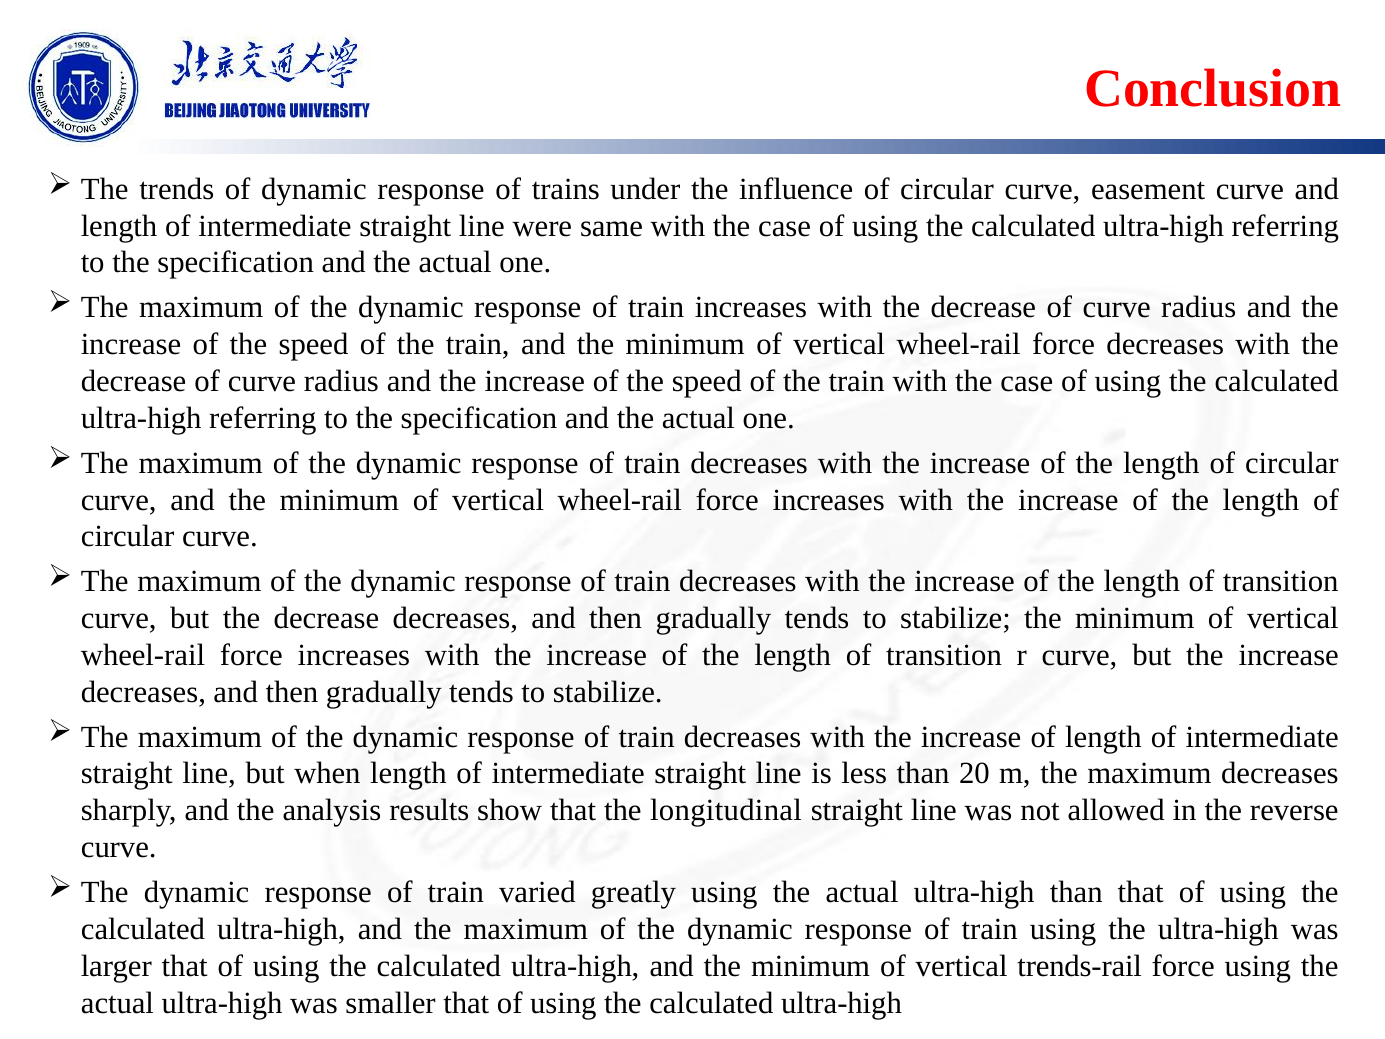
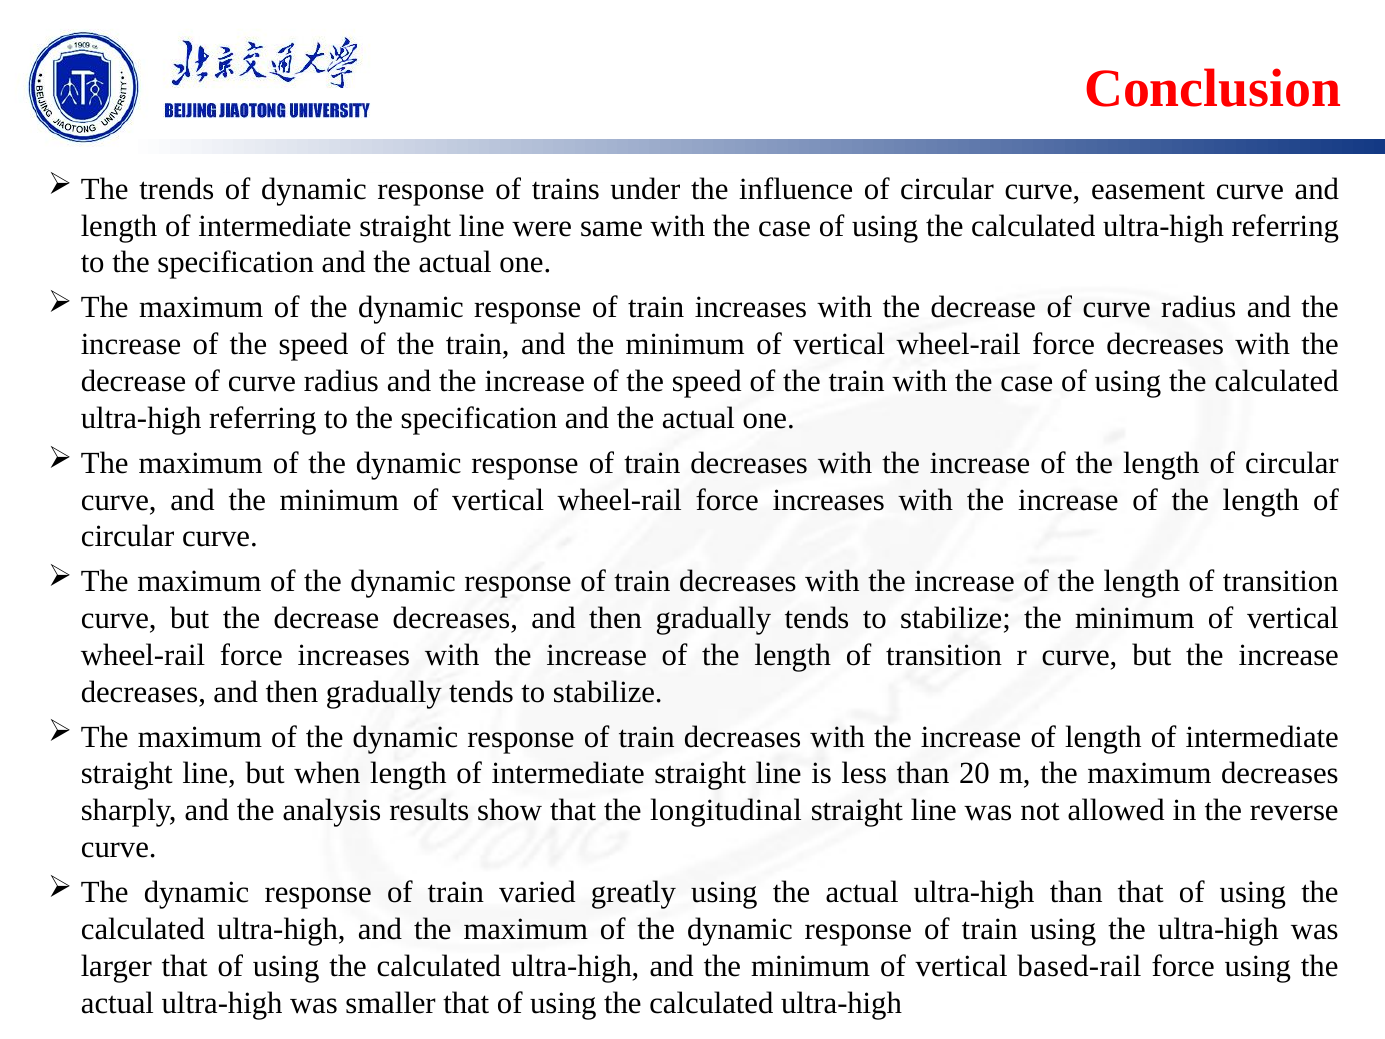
trends-rail: trends-rail -> based-rail
